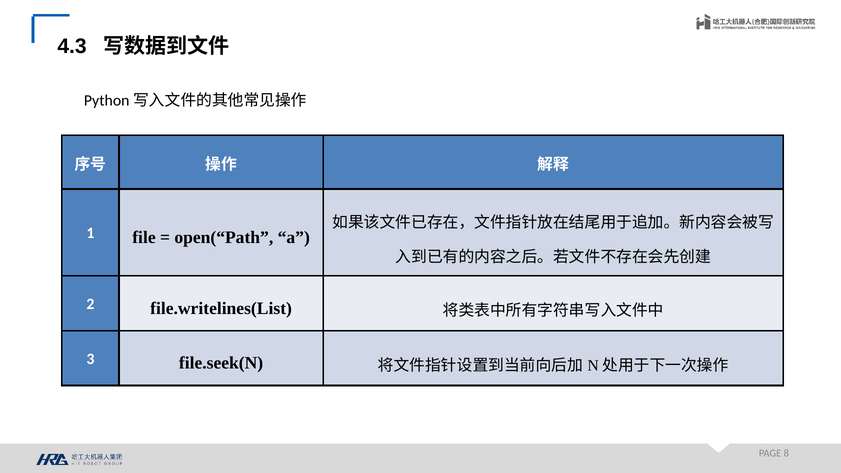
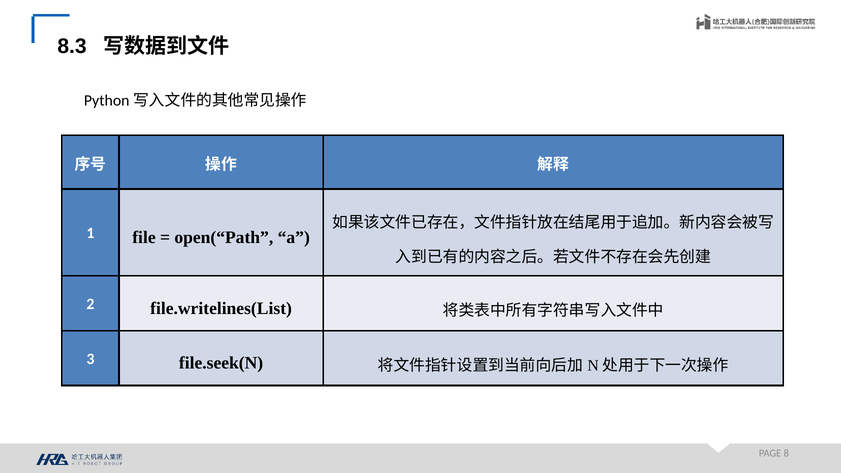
4.3: 4.3 -> 8.3
